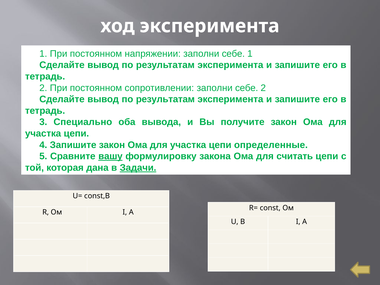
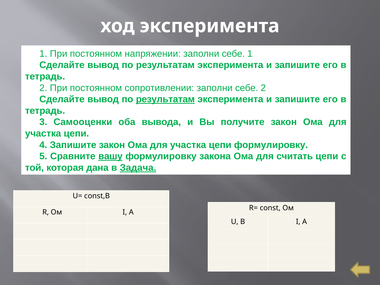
результатам at (165, 99) underline: none -> present
Специально: Специально -> Самооценки
цепи определенные: определенные -> формулировку
Задачи: Задачи -> Задача
